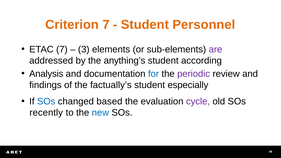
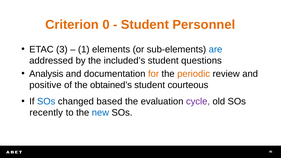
Criterion 7: 7 -> 0
ETAC 7: 7 -> 3
3: 3 -> 1
are colour: purple -> blue
anything’s: anything’s -> included’s
according: according -> questions
for colour: blue -> orange
periodic colour: purple -> orange
findings: findings -> positive
factually’s: factually’s -> obtained’s
especially: especially -> courteous
